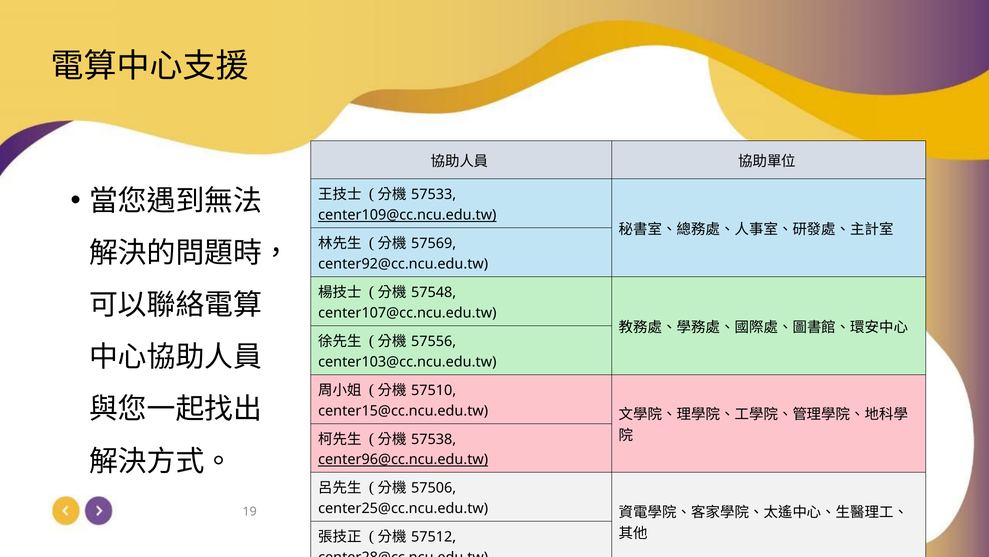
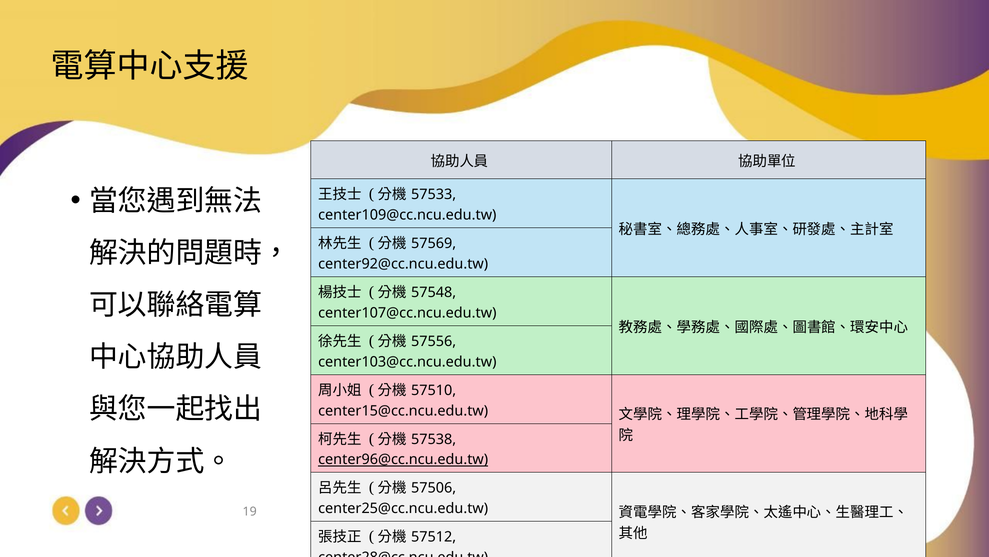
center109@cc.ncu.edu.tw underline: present -> none
